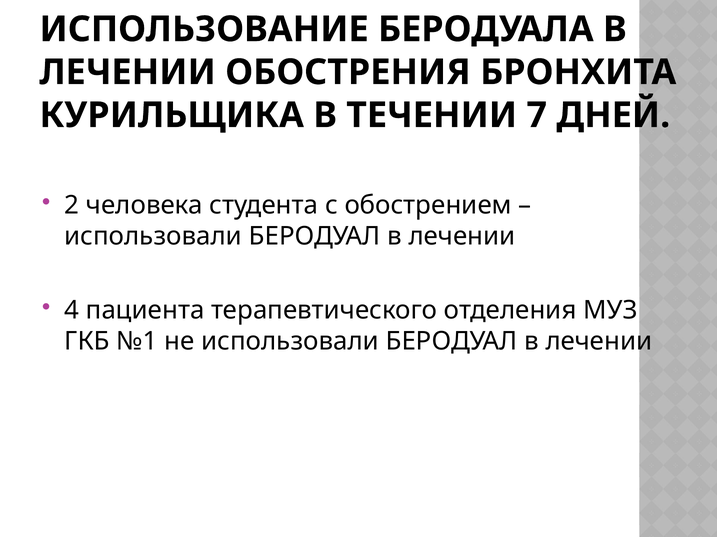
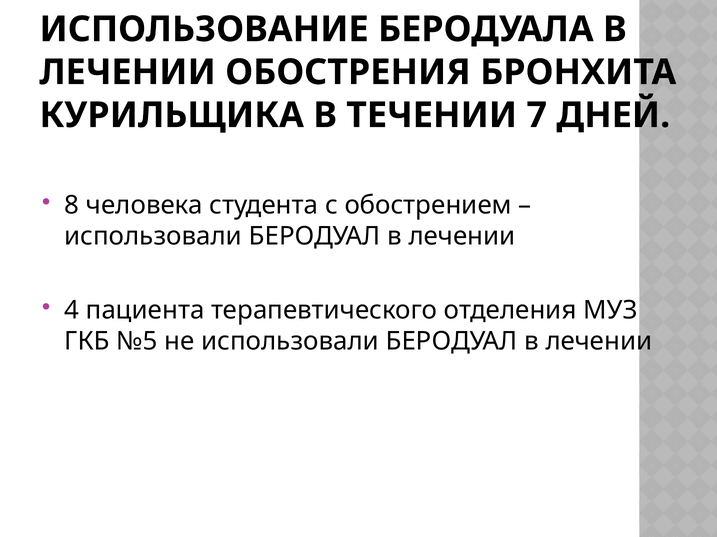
2: 2 -> 8
№1: №1 -> №5
